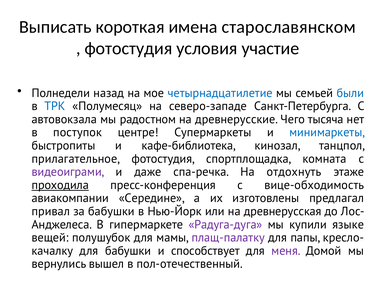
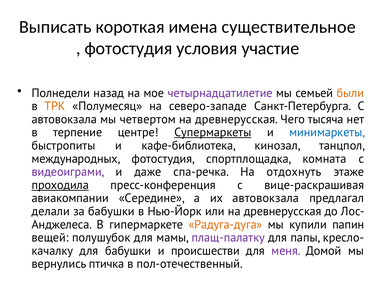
старославянском: старославянском -> существительное
четырнадцатилетие colour: blue -> purple
были colour: blue -> orange
ТРК colour: blue -> orange
радостном: радостном -> четвертом
древнерусские at (237, 119): древнерусские -> древнерусская
поступок: поступок -> терпение
Супермаркеты underline: none -> present
прилагательное: прилагательное -> международных
вице-обходимость: вице-обходимость -> вице-раскрашивая
их изготовлены: изготовлены -> автовокзала
привал: привал -> делали
Радуга-дуга colour: purple -> orange
языке: языке -> папин
способствует: способствует -> происшестви
вышел: вышел -> птичка
